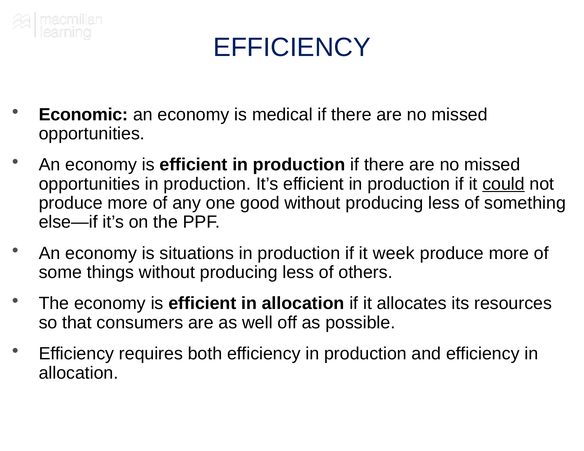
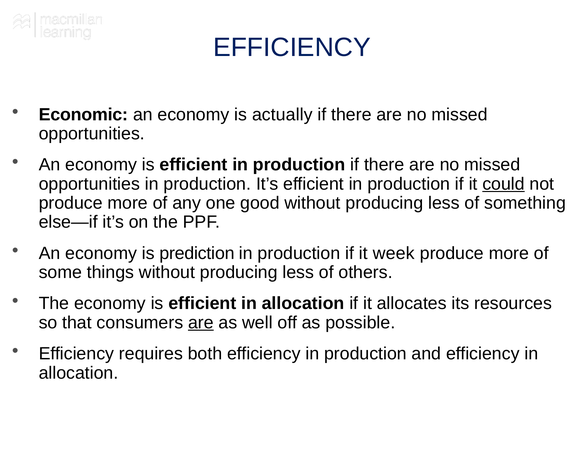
medical: medical -> actually
situations: situations -> prediction
are at (201, 323) underline: none -> present
